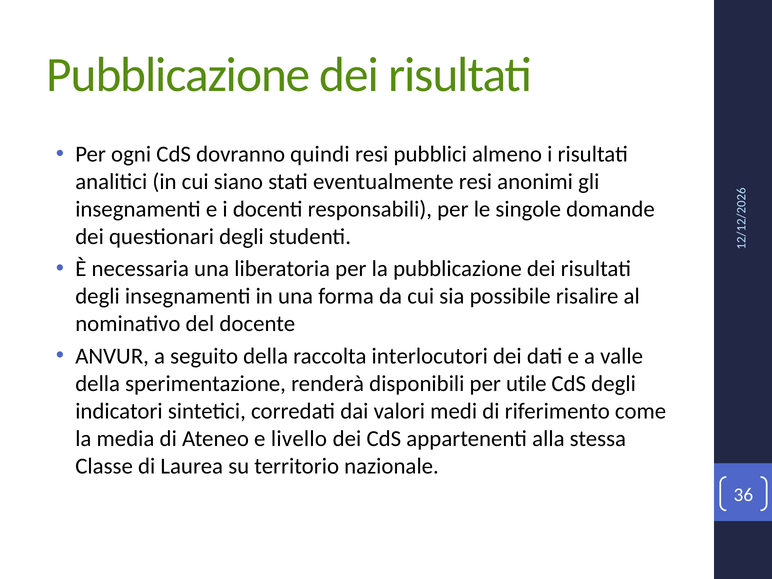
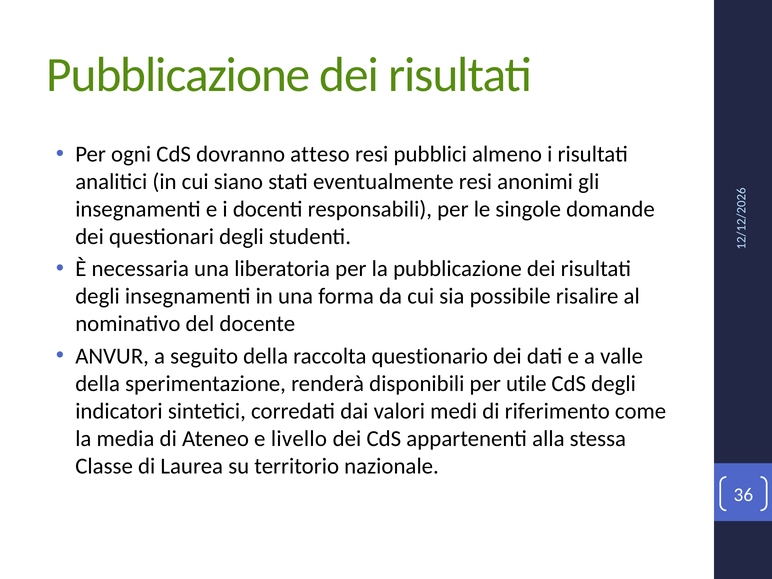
quindi: quindi -> atteso
interlocutori: interlocutori -> questionario
